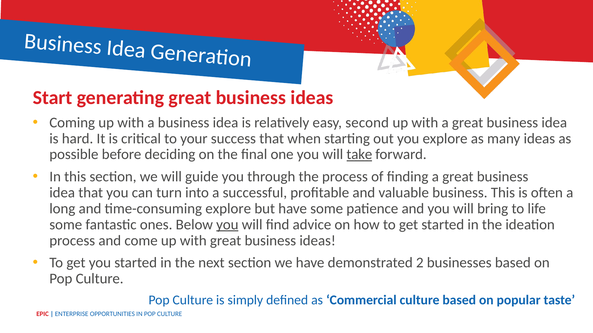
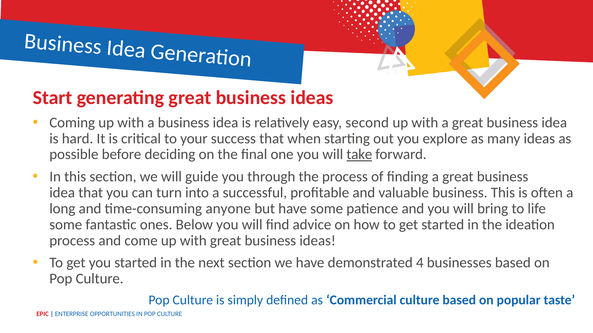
time-consuming explore: explore -> anyone
you at (227, 225) underline: present -> none
2: 2 -> 4
